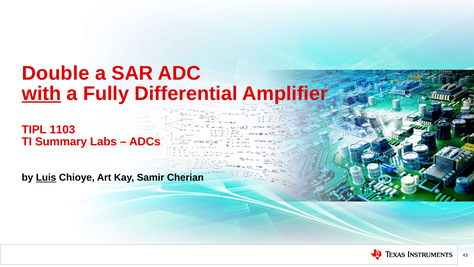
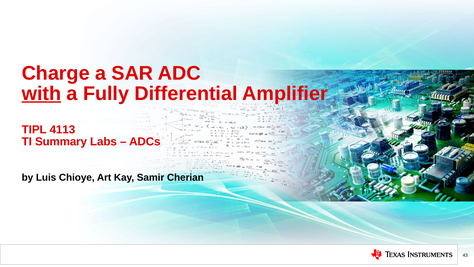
Double: Double -> Charge
1103: 1103 -> 4113
Luis underline: present -> none
